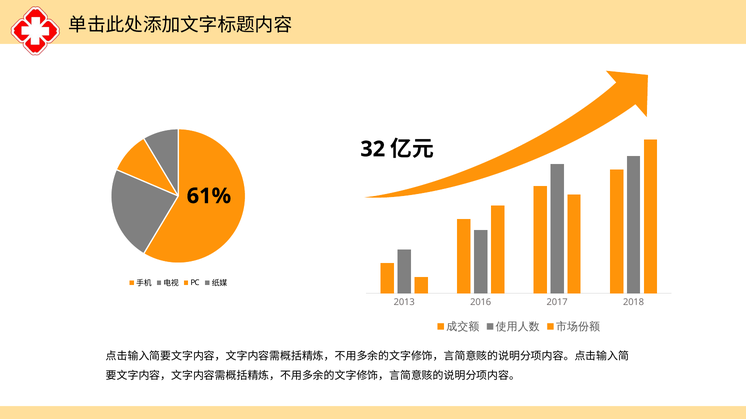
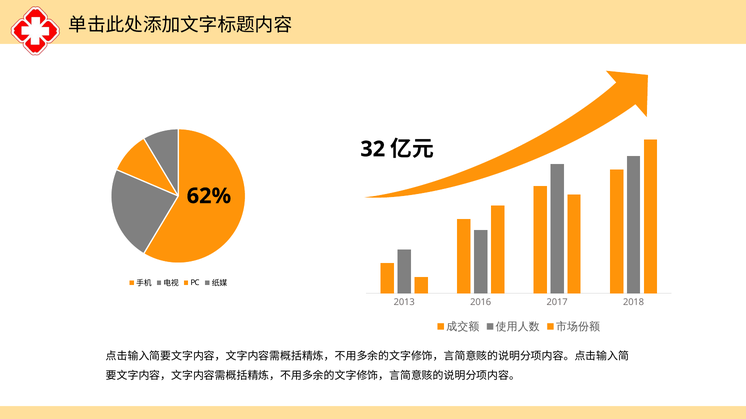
61%: 61% -> 62%
